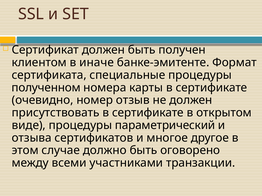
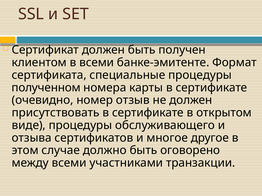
в иначе: иначе -> всеми
параметрический: параметрический -> обслуживающего
